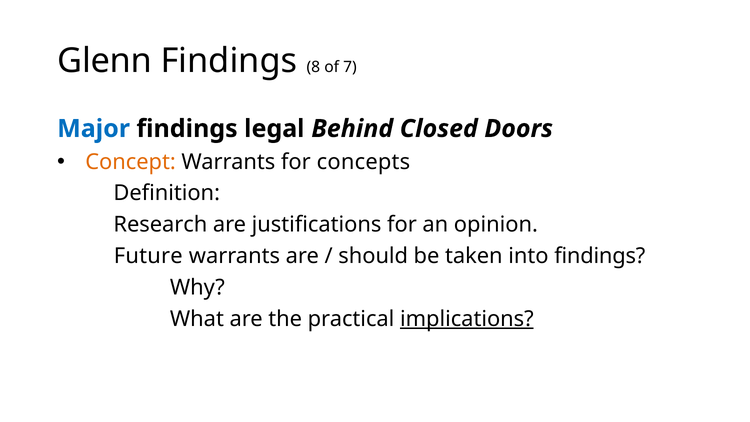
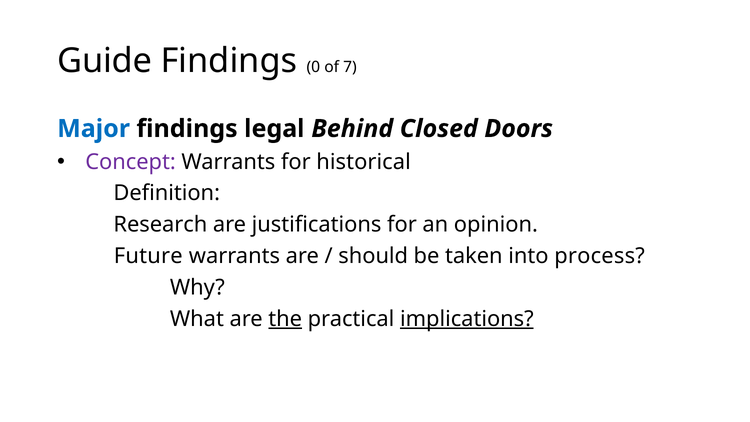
Glenn: Glenn -> Guide
8: 8 -> 0
Concept colour: orange -> purple
concepts: concepts -> historical
into findings: findings -> process
the underline: none -> present
